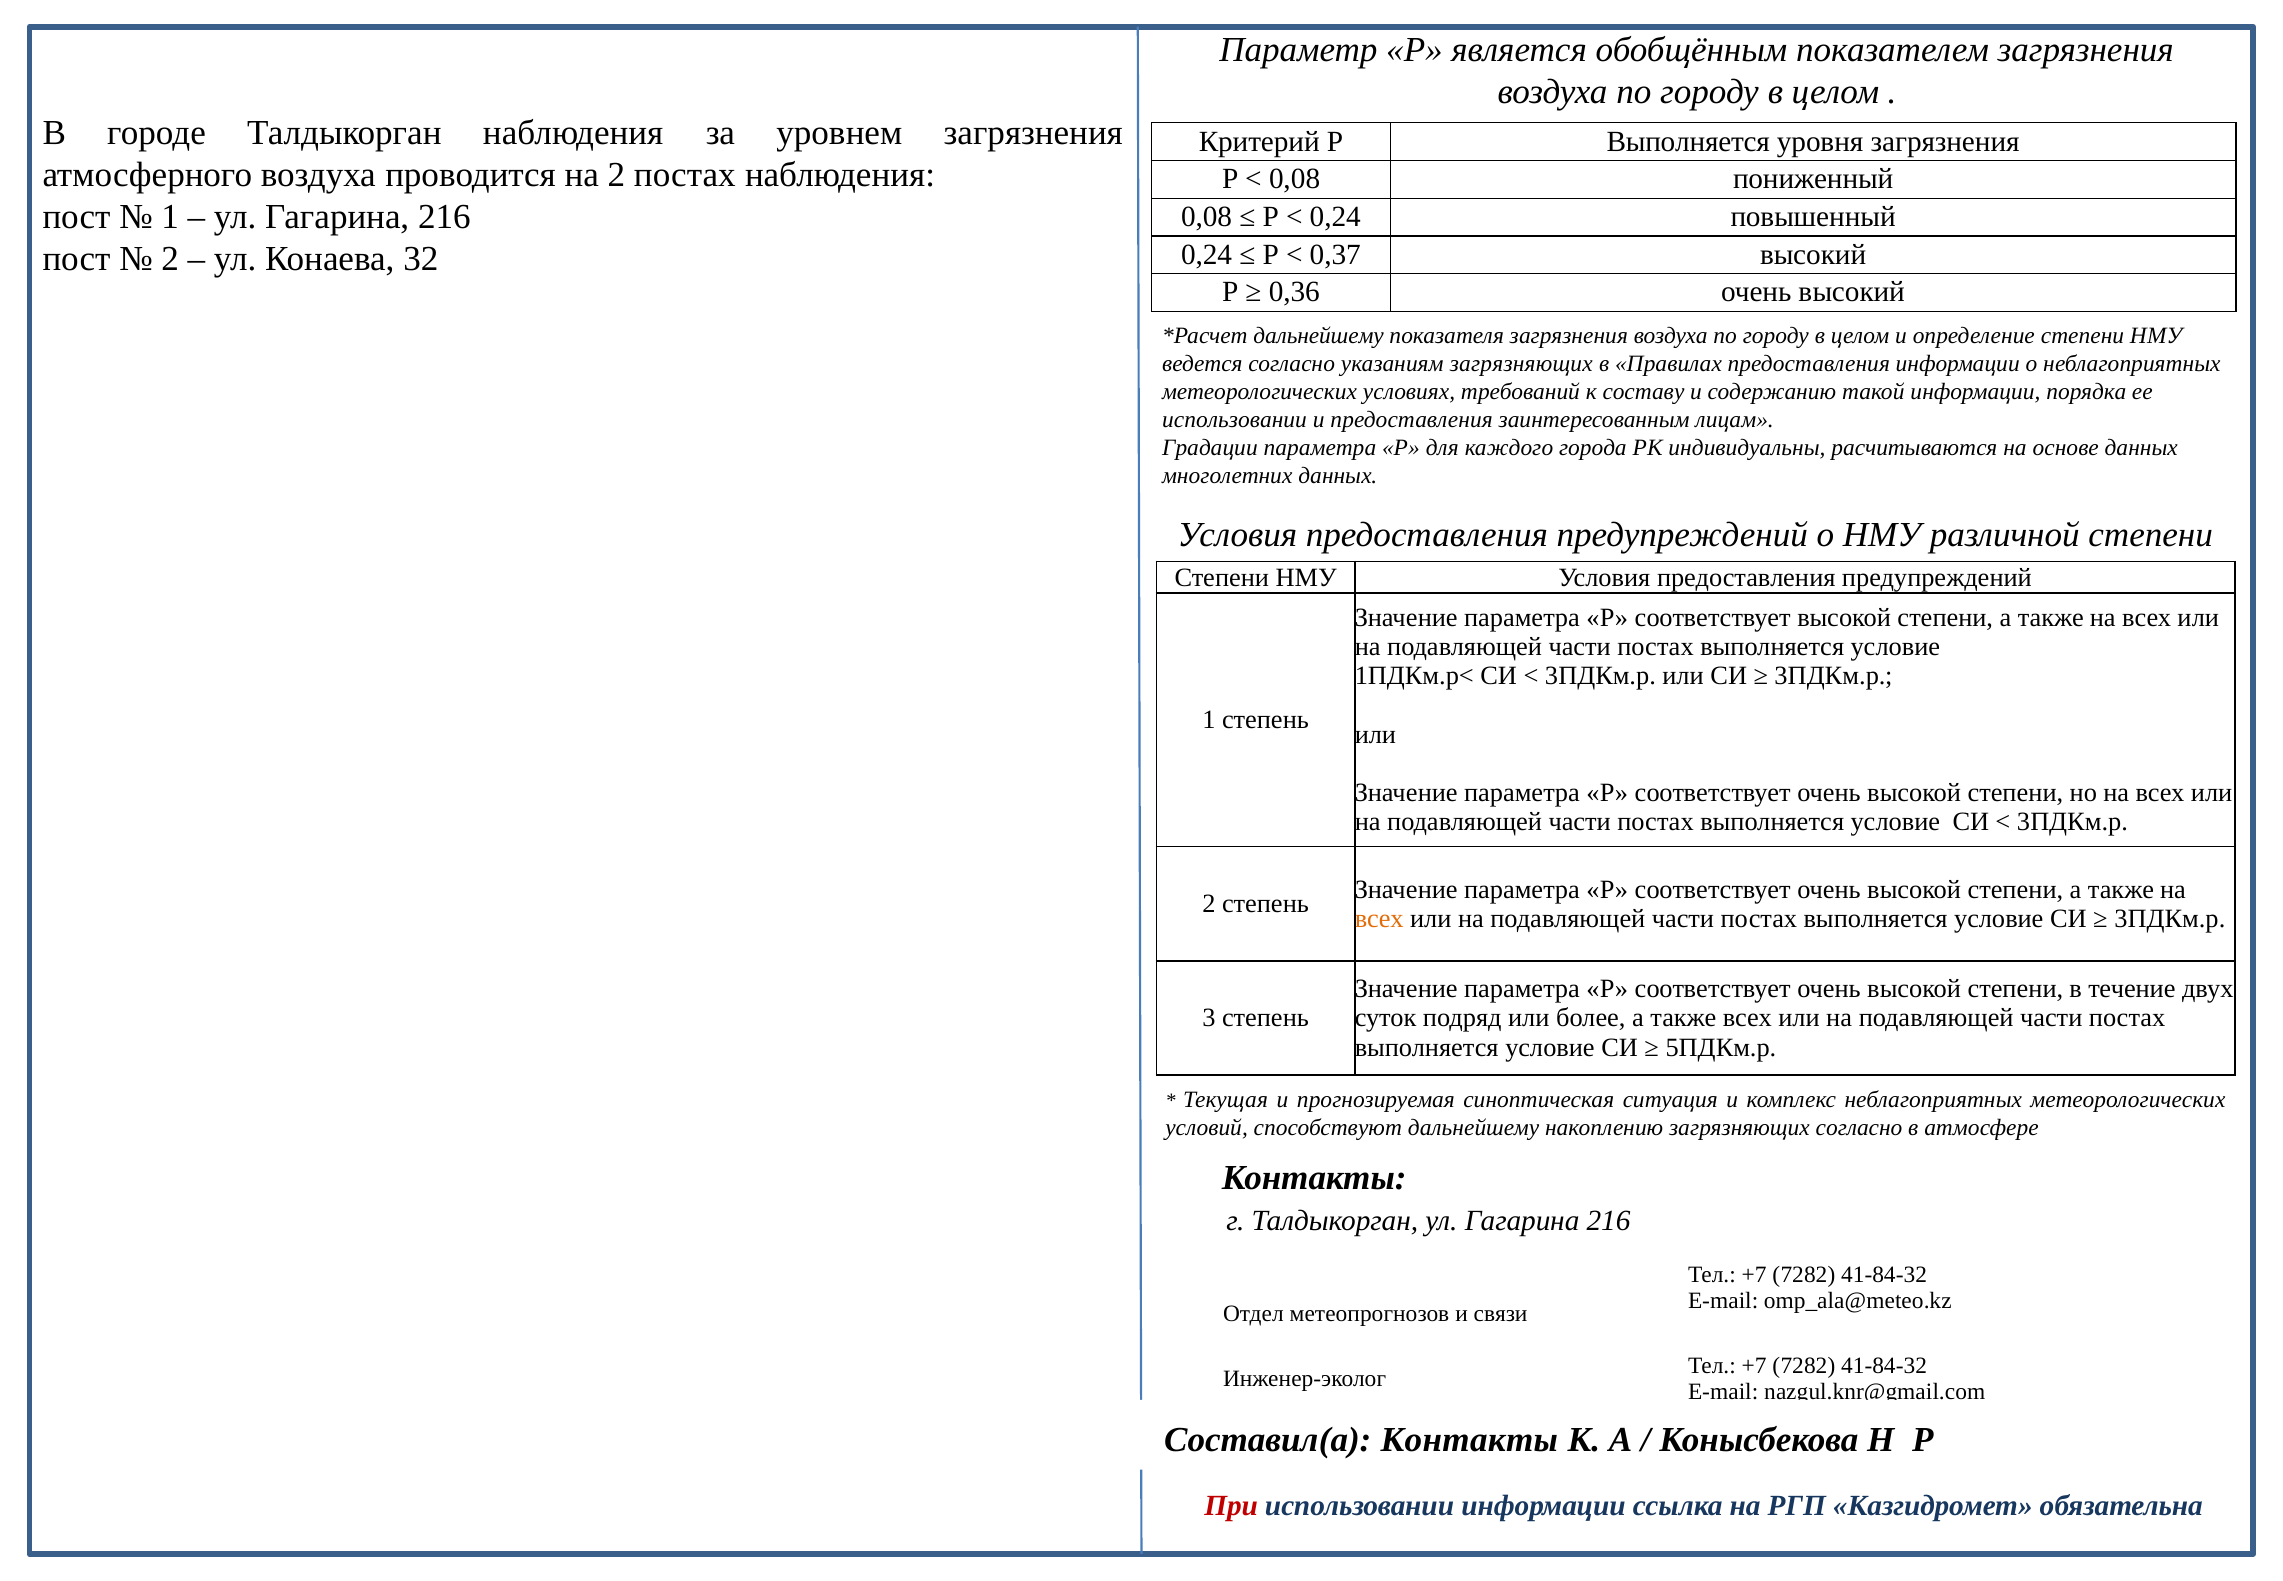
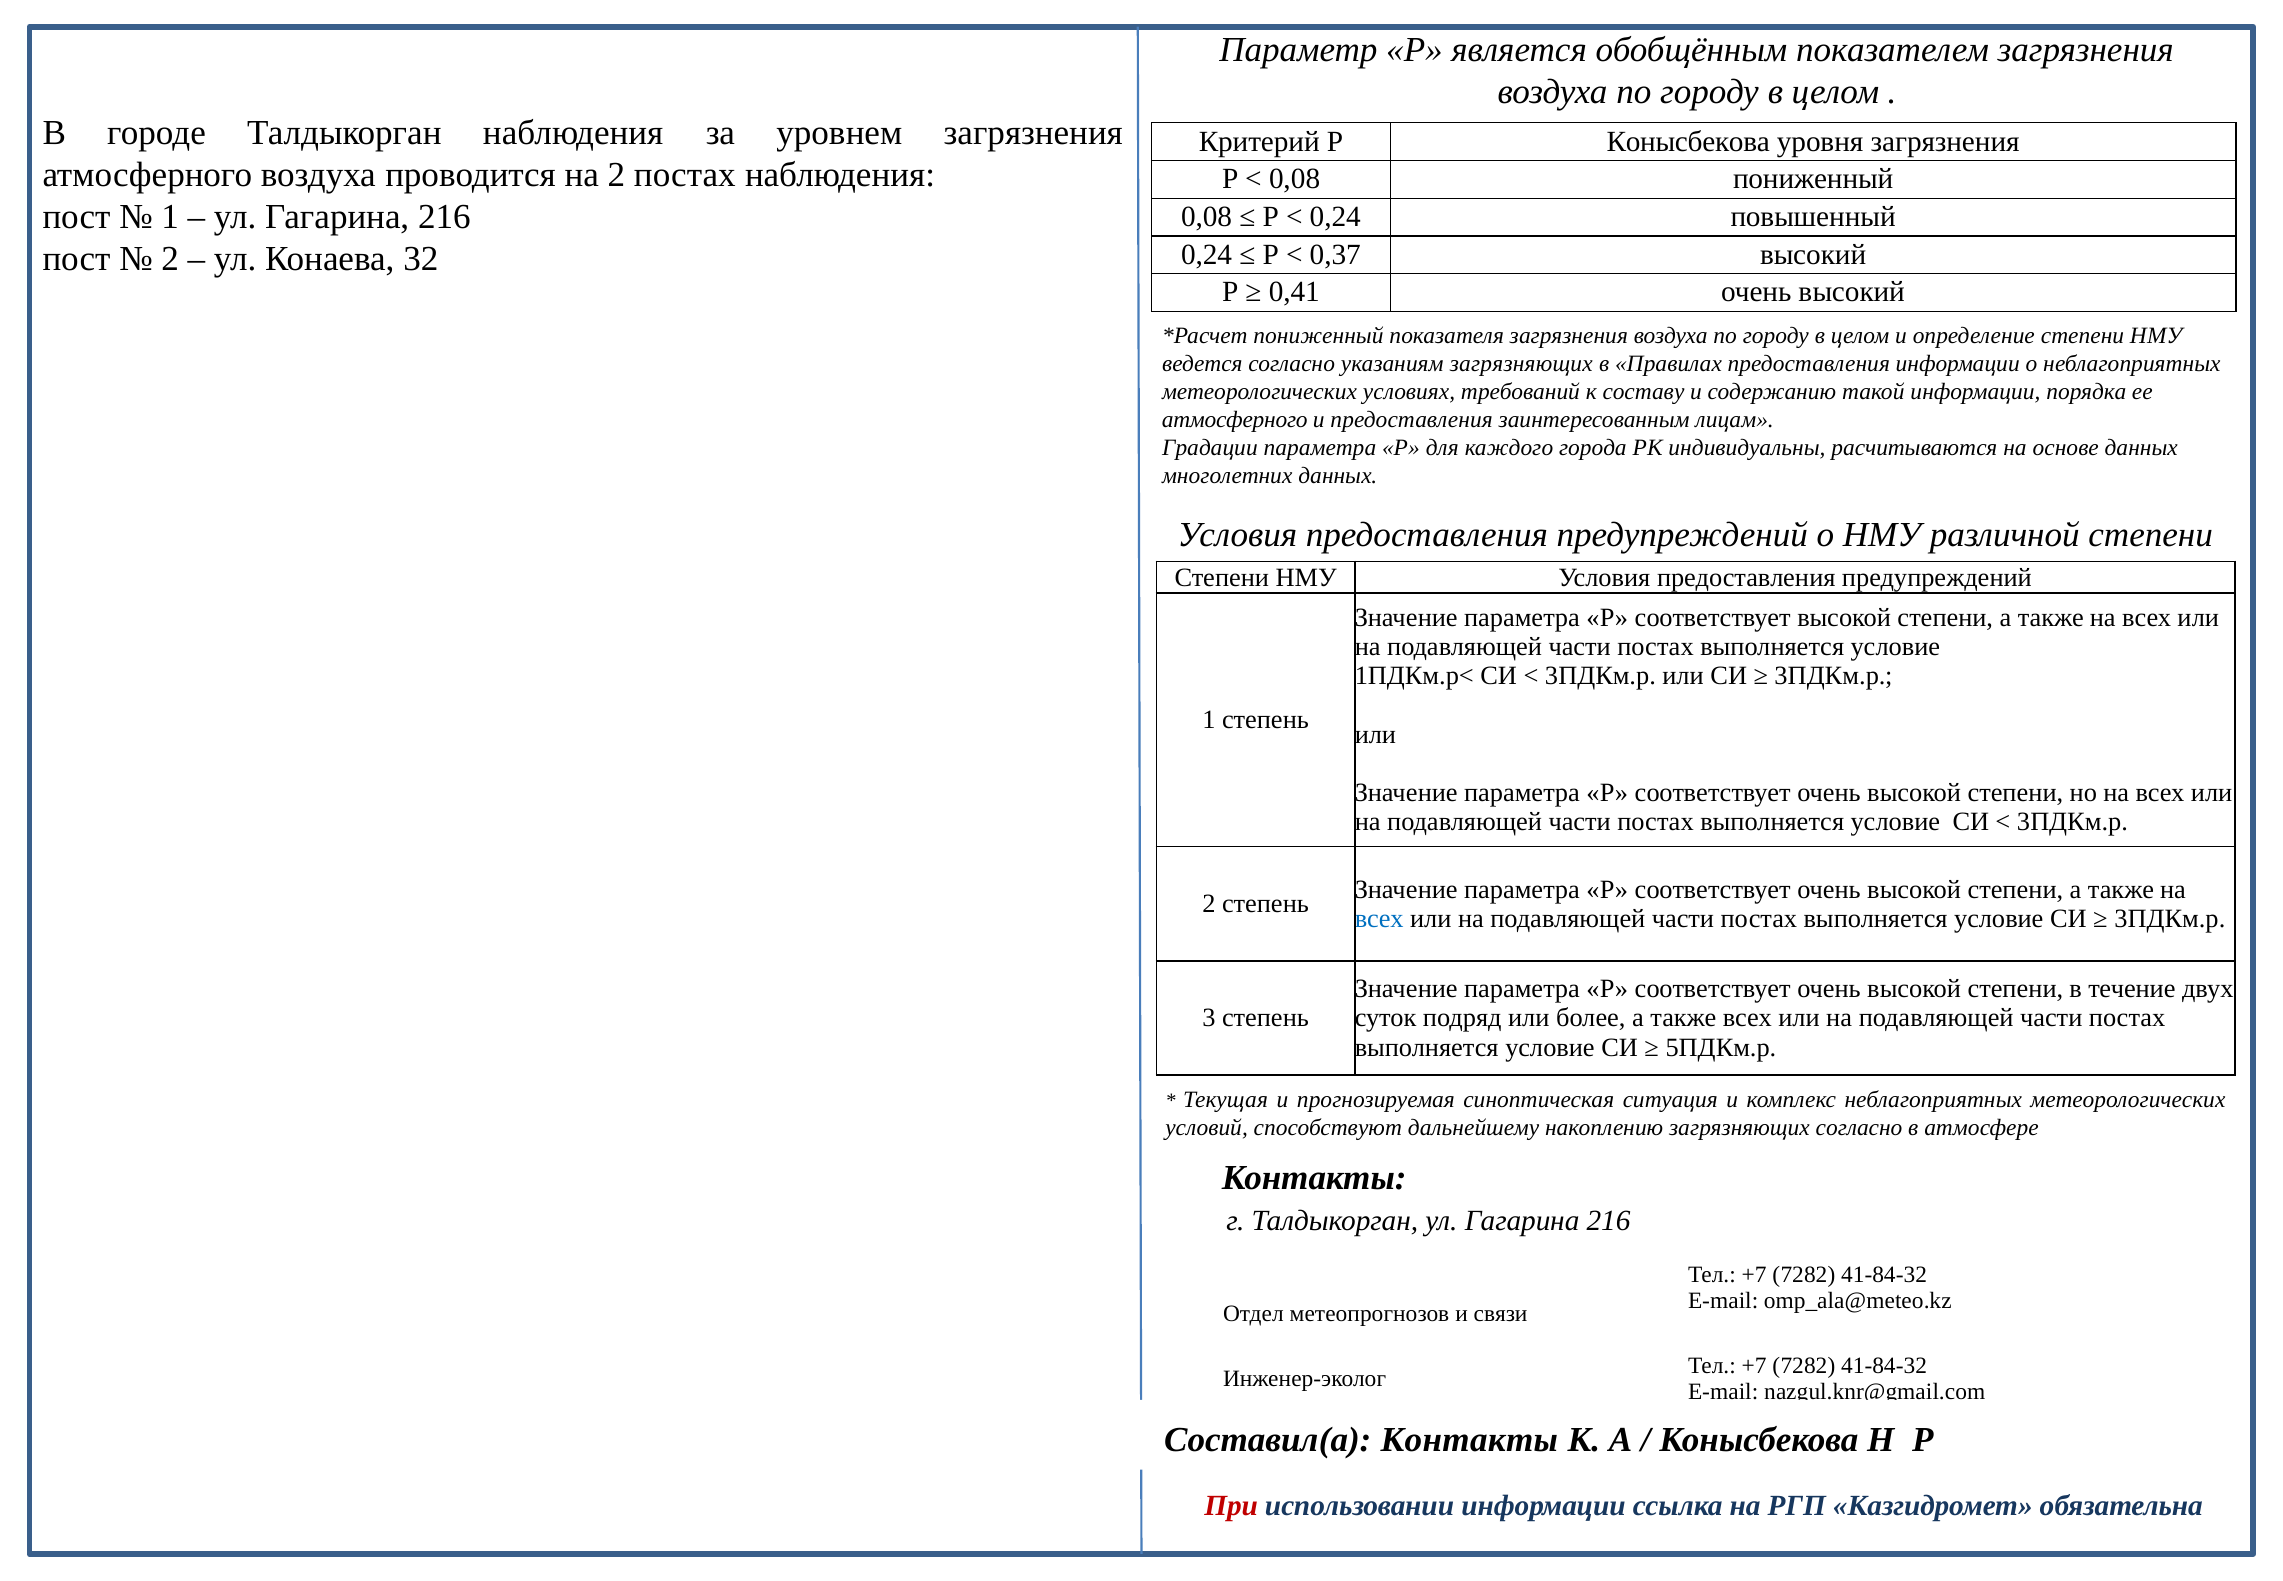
Р Выполняется: Выполняется -> Конысбекова
0,36: 0,36 -> 0,41
дальнейшему at (1319, 335): дальнейшему -> пониженный
использовании at (1235, 419): использовании -> атмосферного
всех at (1379, 918) colour: orange -> blue
